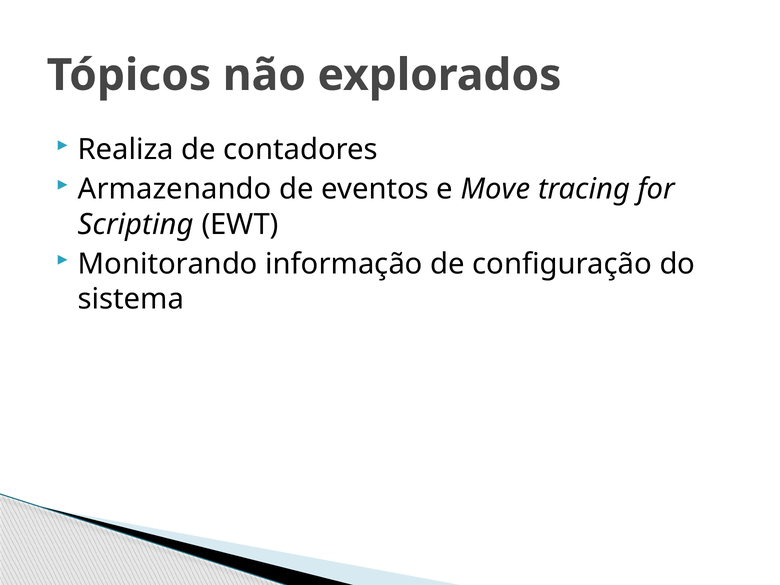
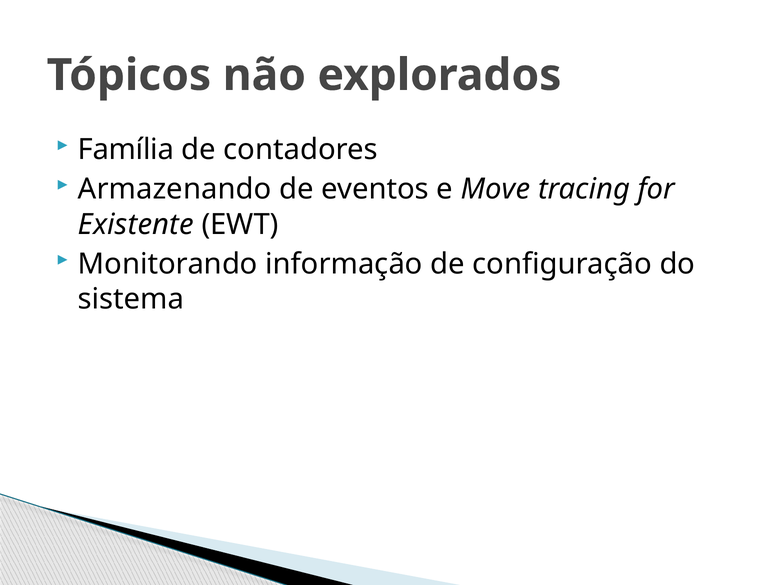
Realiza: Realiza -> Família
Scripting: Scripting -> Existente
